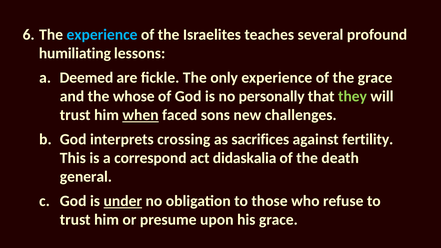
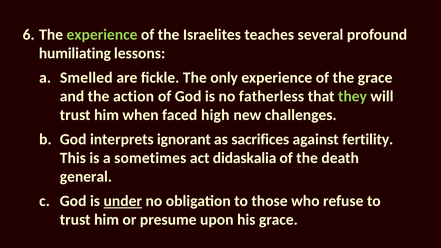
experience at (102, 35) colour: light blue -> light green
Deemed: Deemed -> Smelled
whose: whose -> action
personally: personally -> fatherless
when underline: present -> none
sons: sons -> high
crossing: crossing -> ignorant
correspond: correspond -> sometimes
